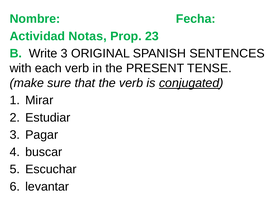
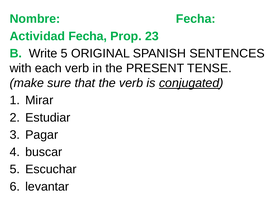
Actividad Notas: Notas -> Fecha
Write 3: 3 -> 5
